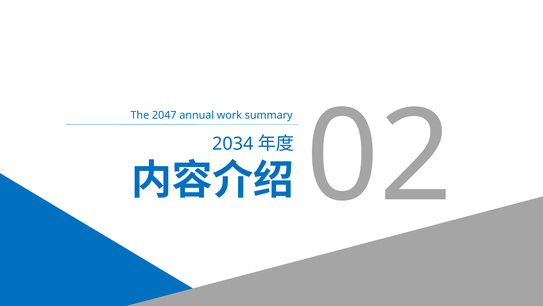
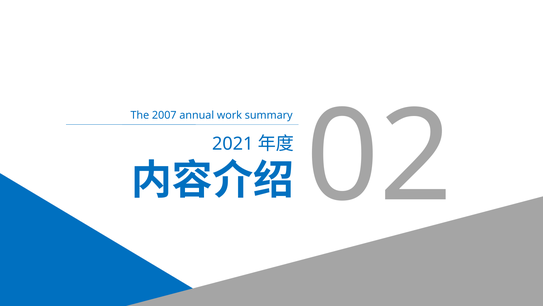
2047: 2047 -> 2007
2034: 2034 -> 2021
